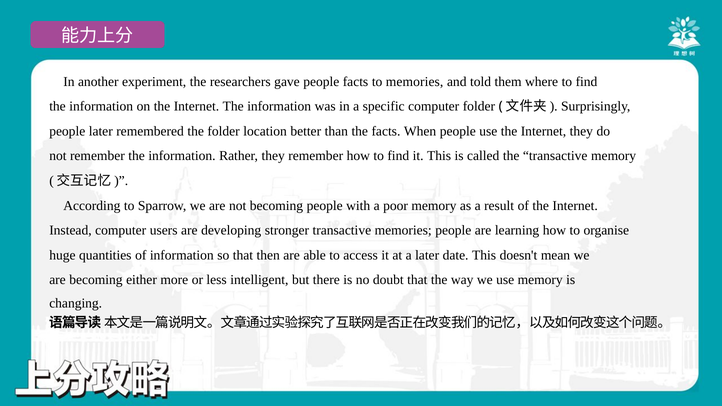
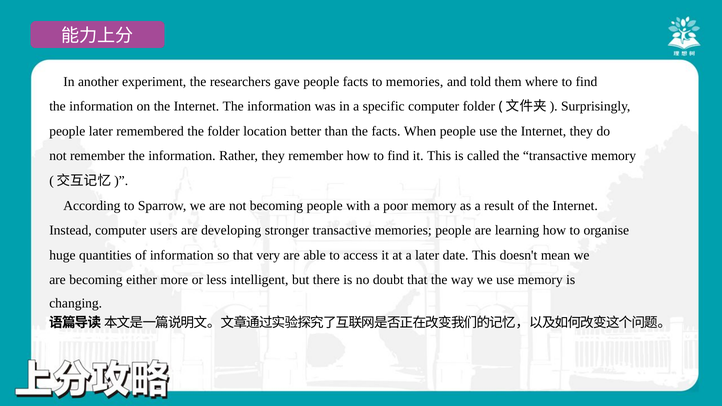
then: then -> very
